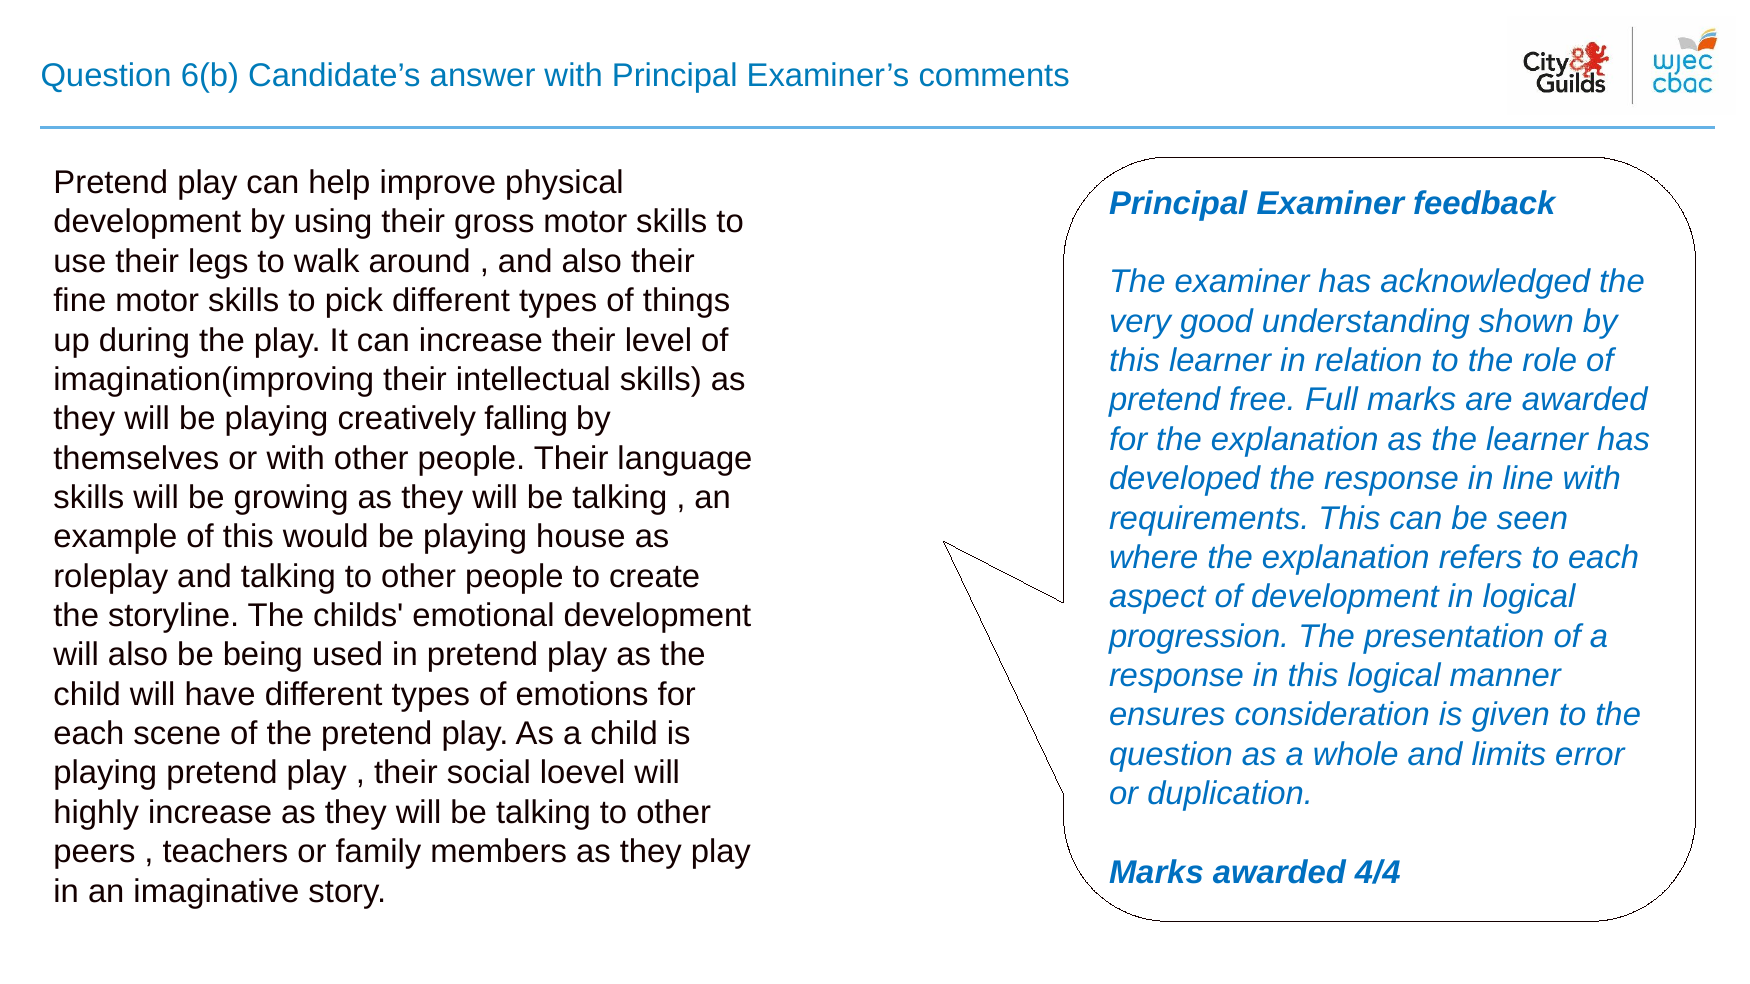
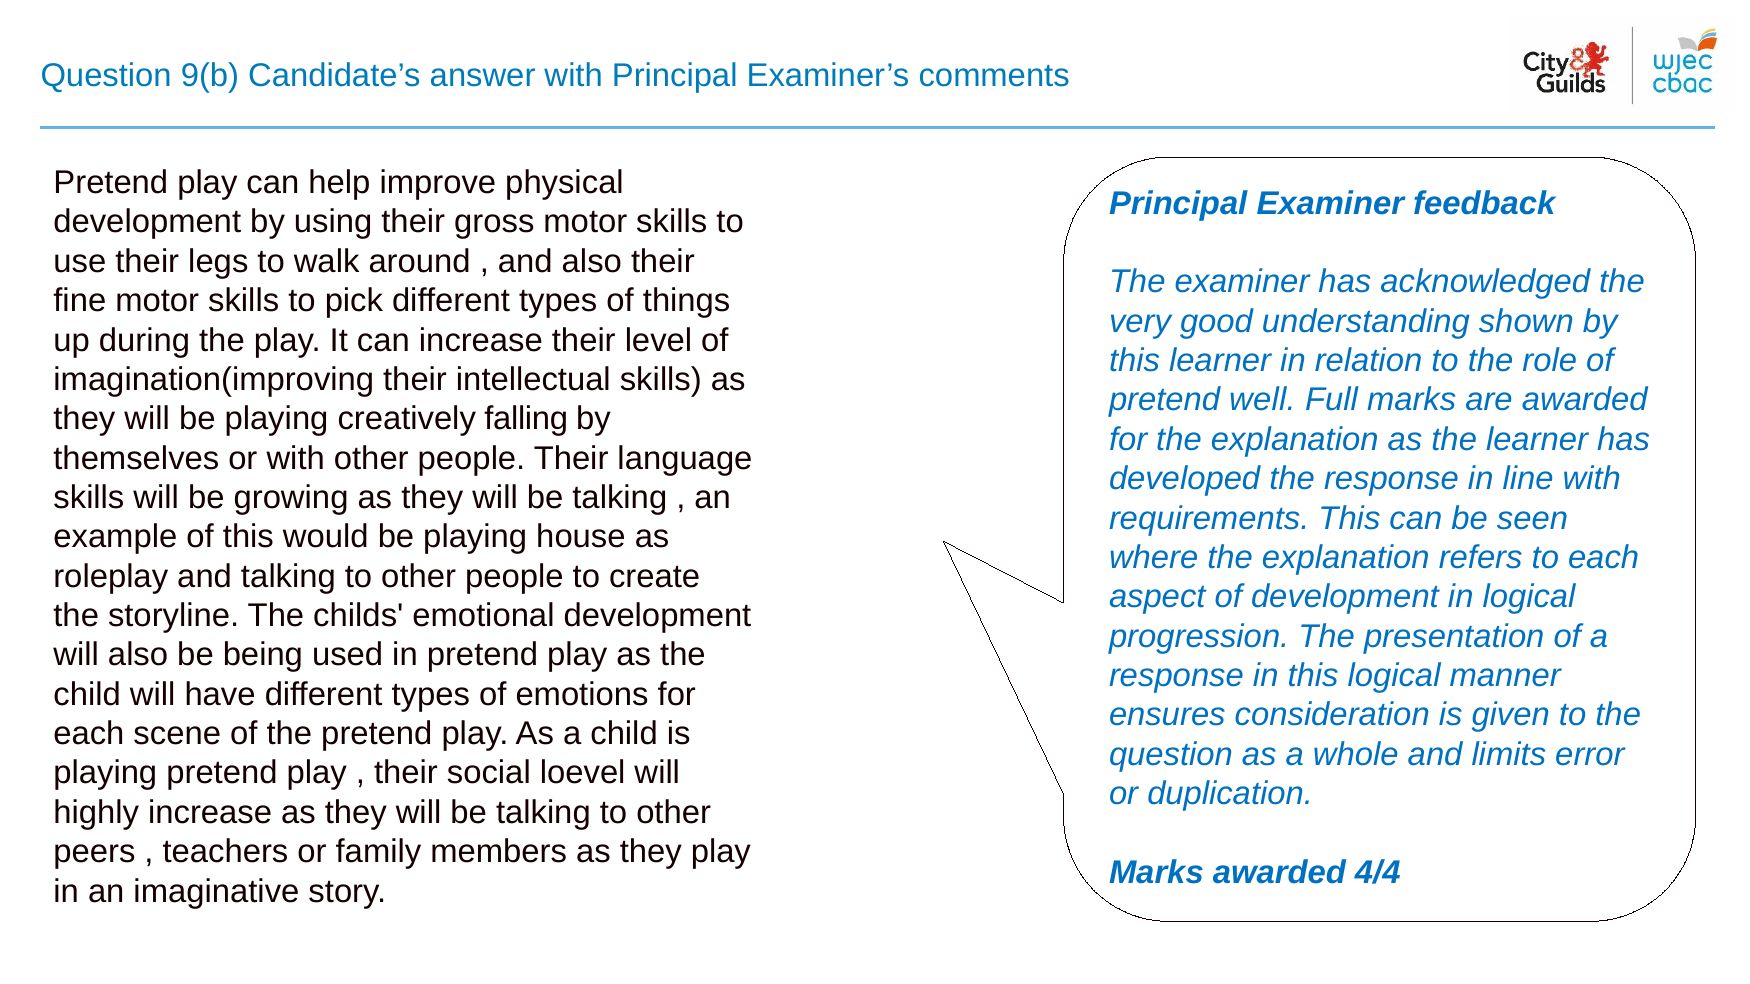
6(b: 6(b -> 9(b
free: free -> well
